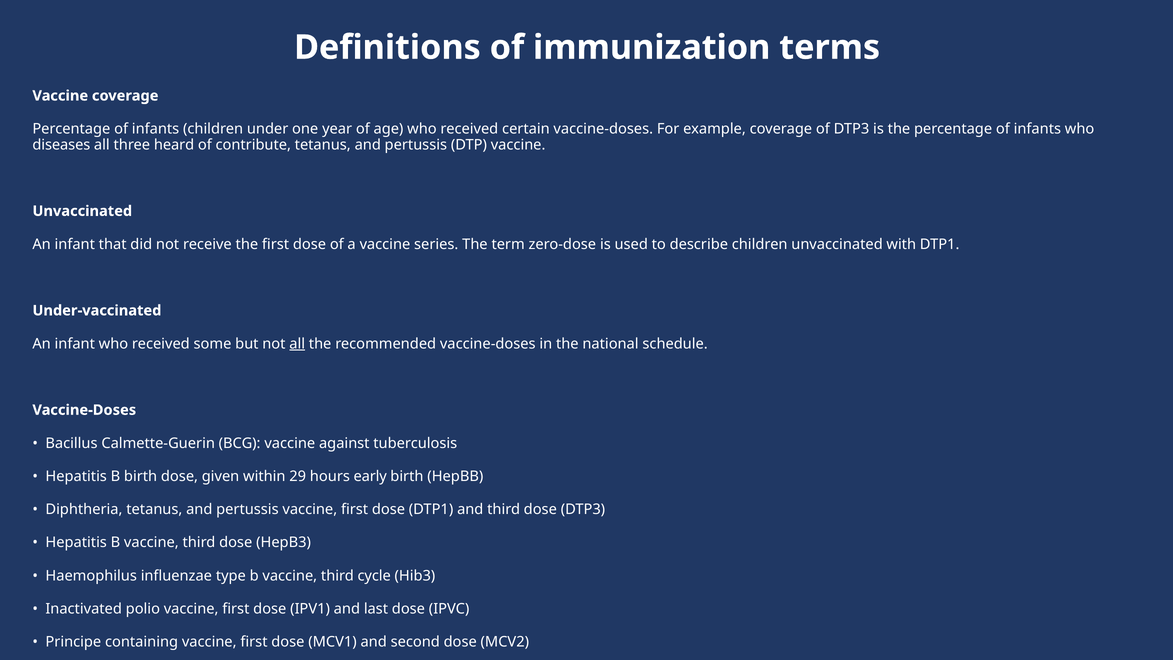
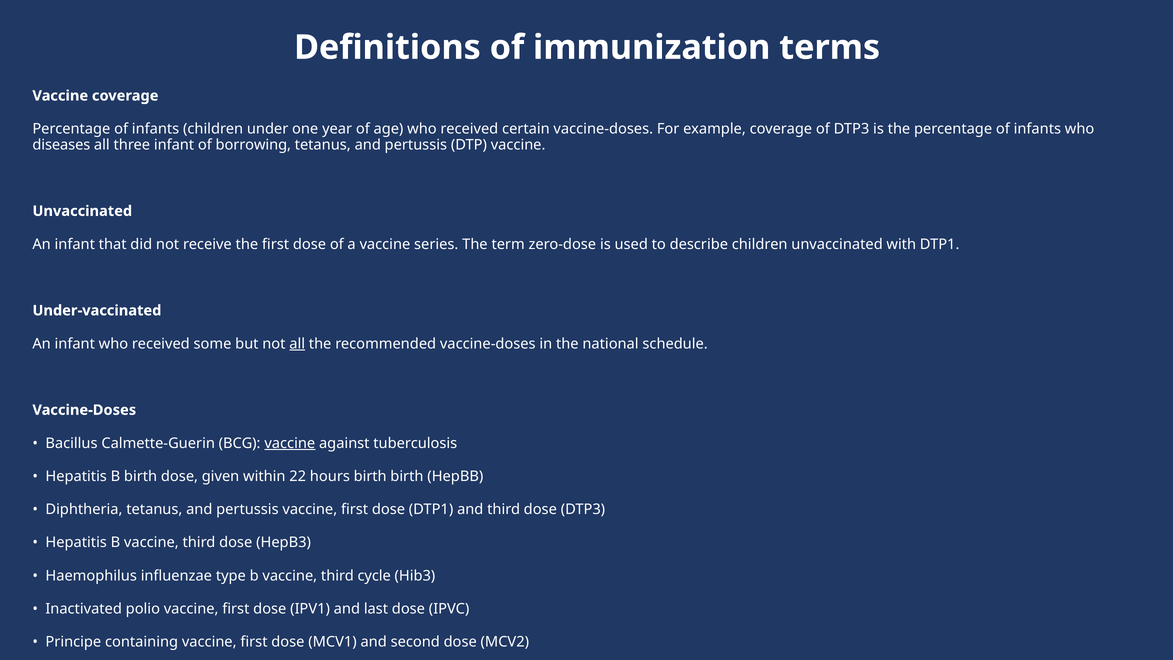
three heard: heard -> infant
contribute: contribute -> borrowing
vaccine at (290, 443) underline: none -> present
29: 29 -> 22
hours early: early -> birth
